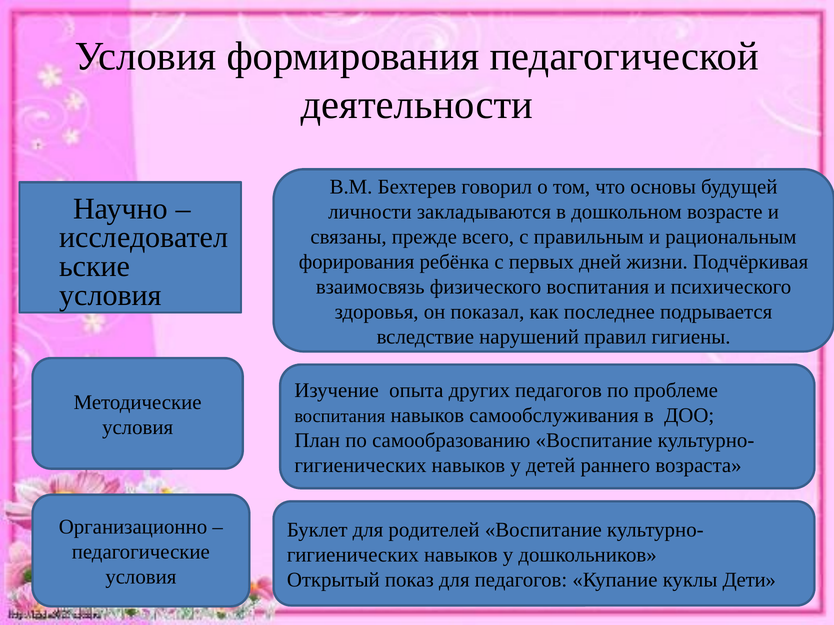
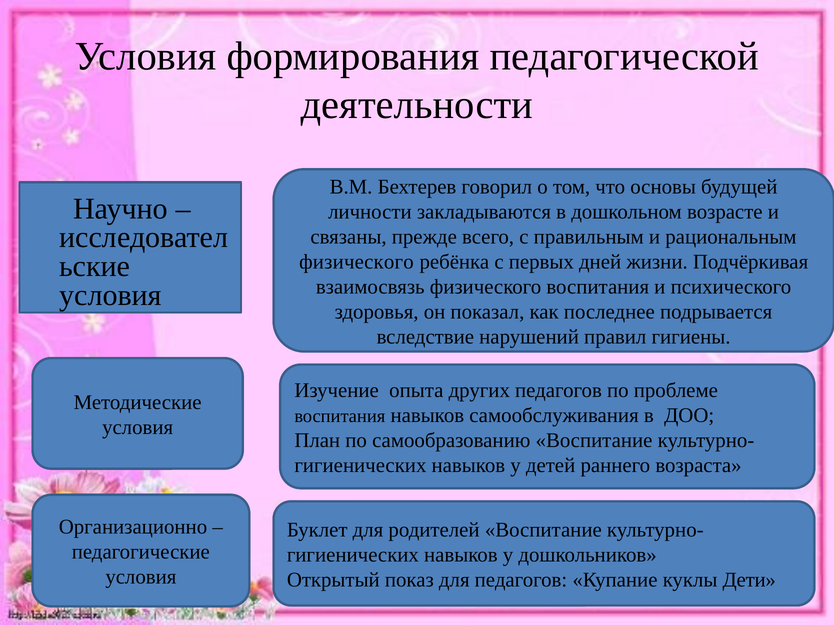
форирования at (357, 262): форирования -> физического
